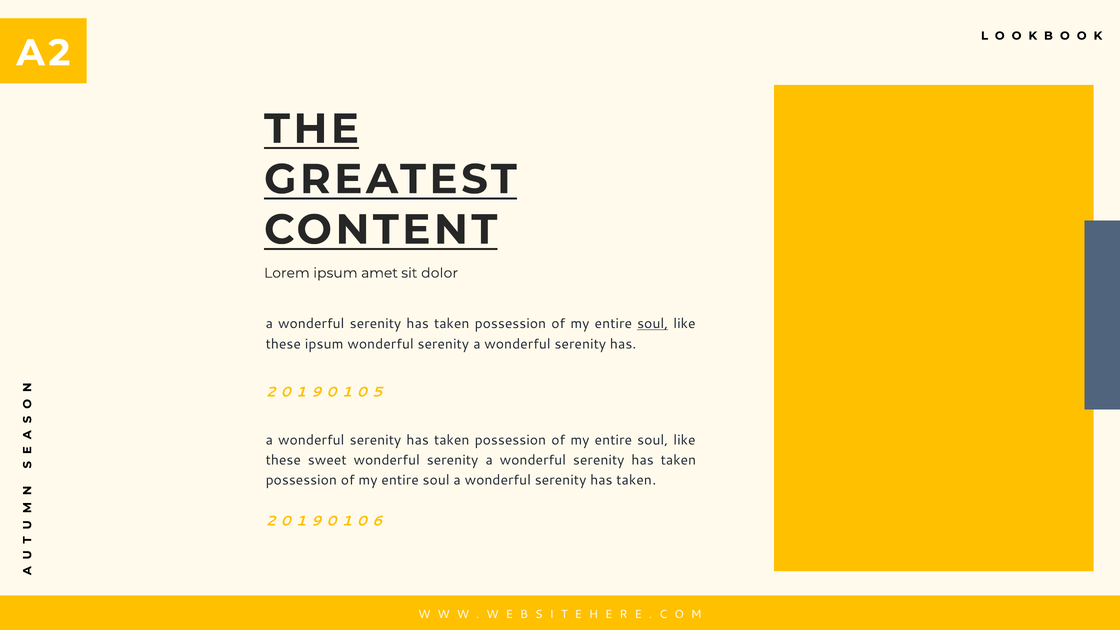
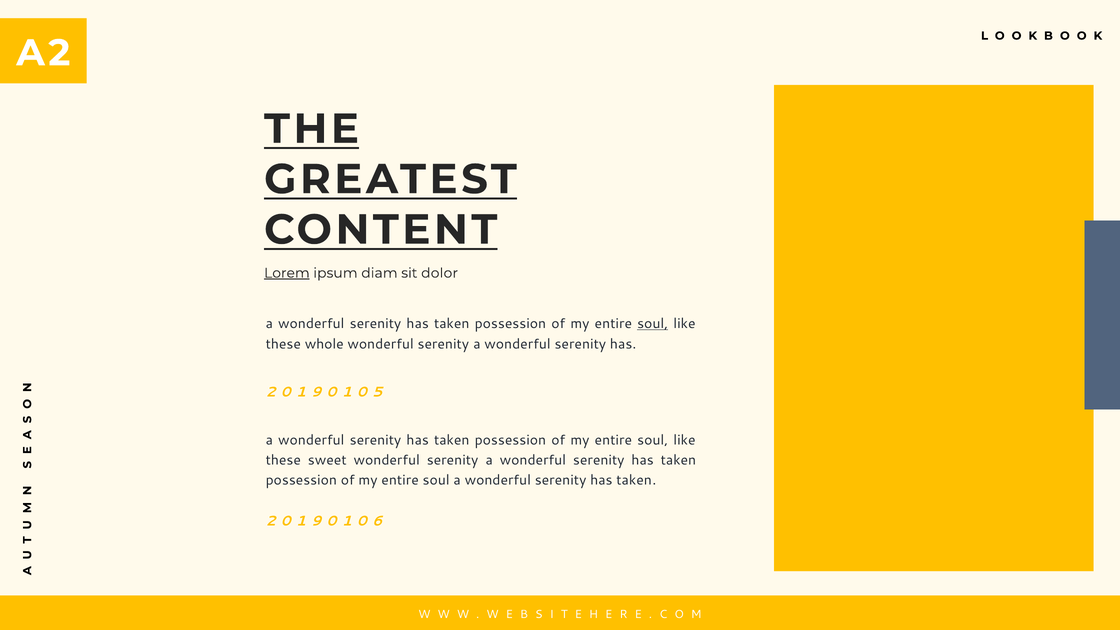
Lorem underline: none -> present
amet: amet -> diam
these ipsum: ipsum -> whole
